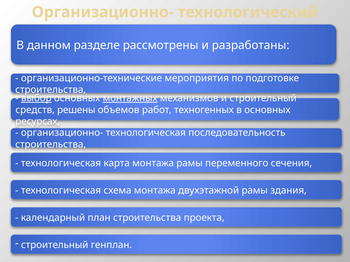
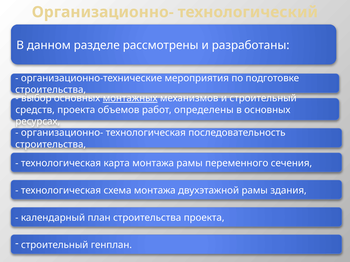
выбор underline: present -> none
средств решены: решены -> проекта
техногенных: техногенных -> определены
